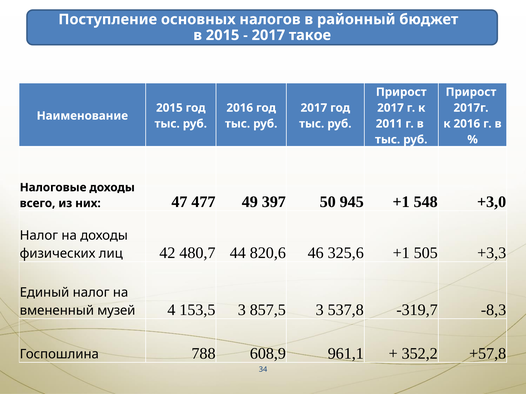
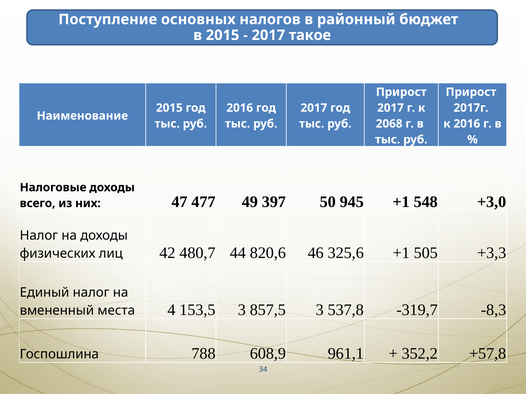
2011: 2011 -> 2068
музей: музей -> места
